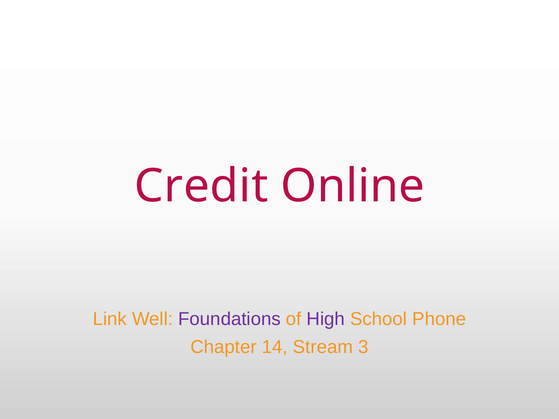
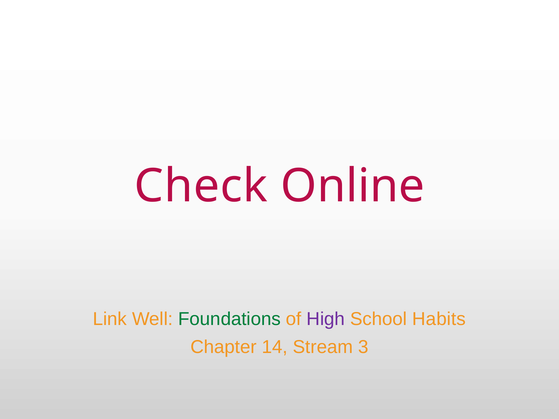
Credit: Credit -> Check
Foundations colour: purple -> green
Phone: Phone -> Habits
